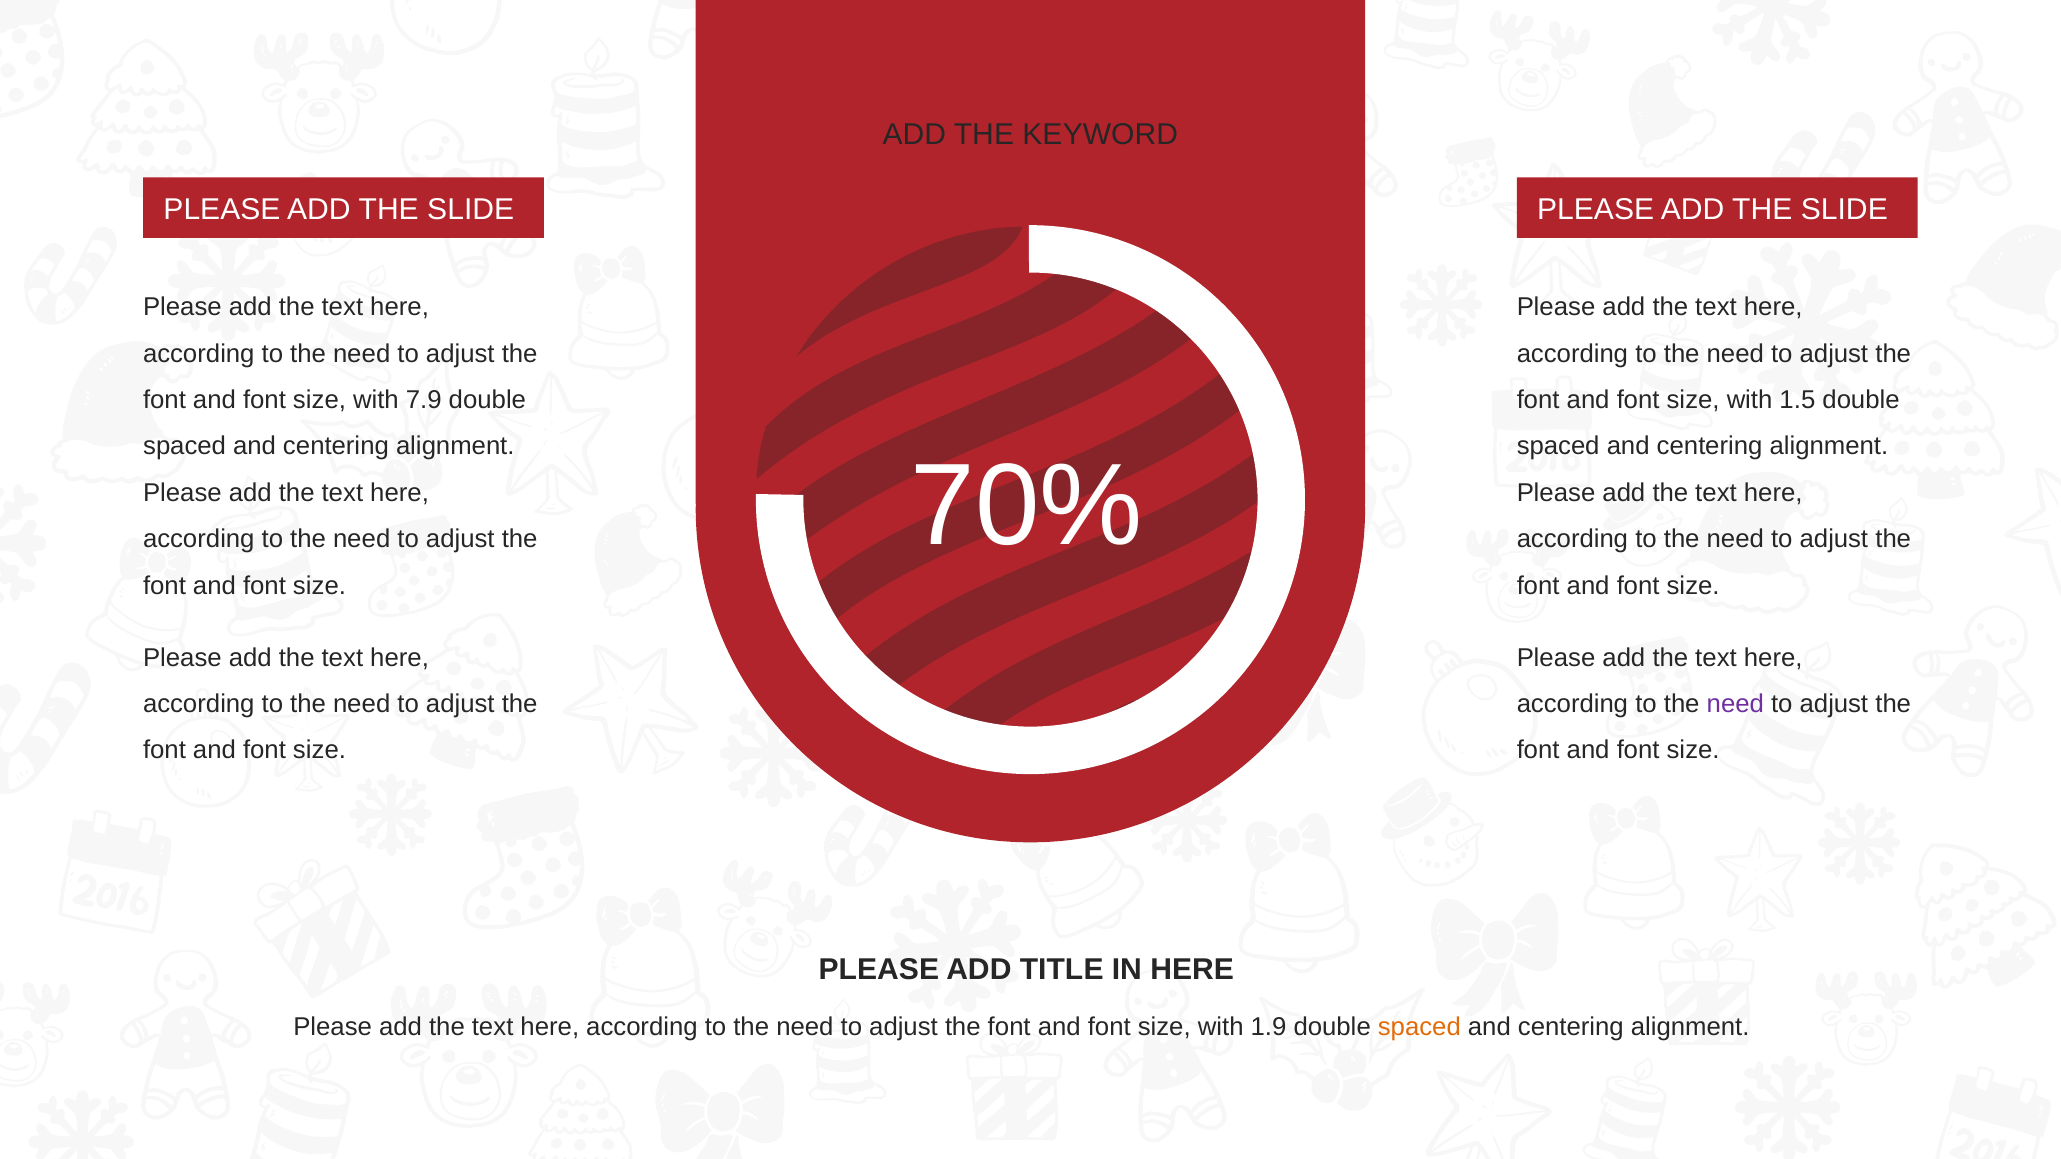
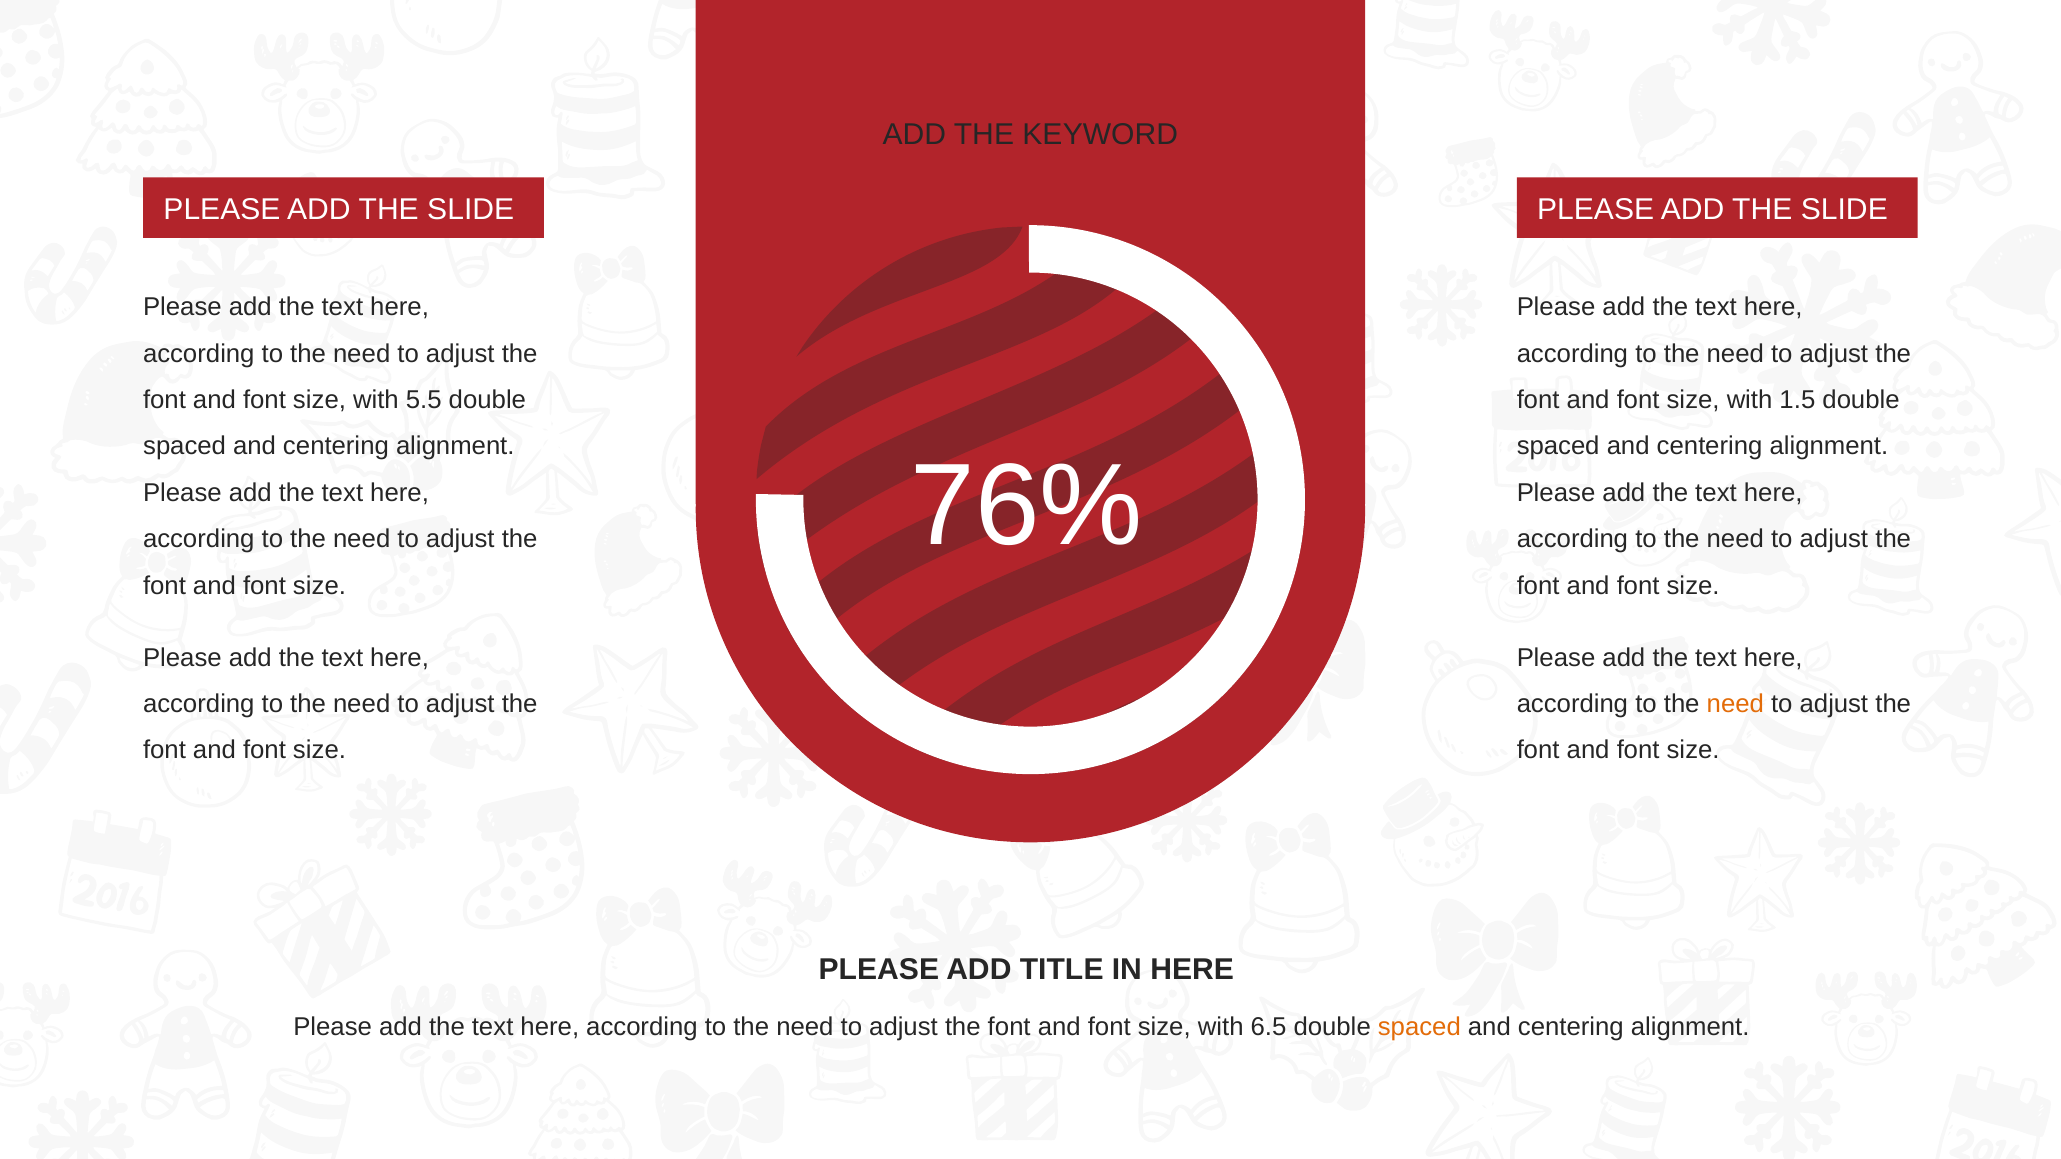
7.9: 7.9 -> 5.5
70%: 70% -> 76%
need at (1735, 704) colour: purple -> orange
1.9: 1.9 -> 6.5
